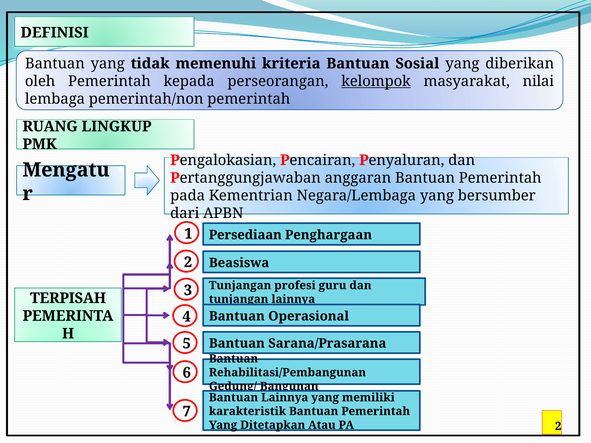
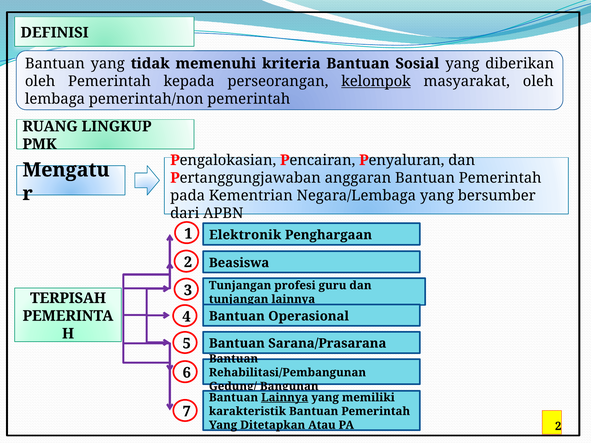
masyarakat nilai: nilai -> oleh
Persediaan: Persediaan -> Elektronik
Lainnya at (285, 398) underline: none -> present
